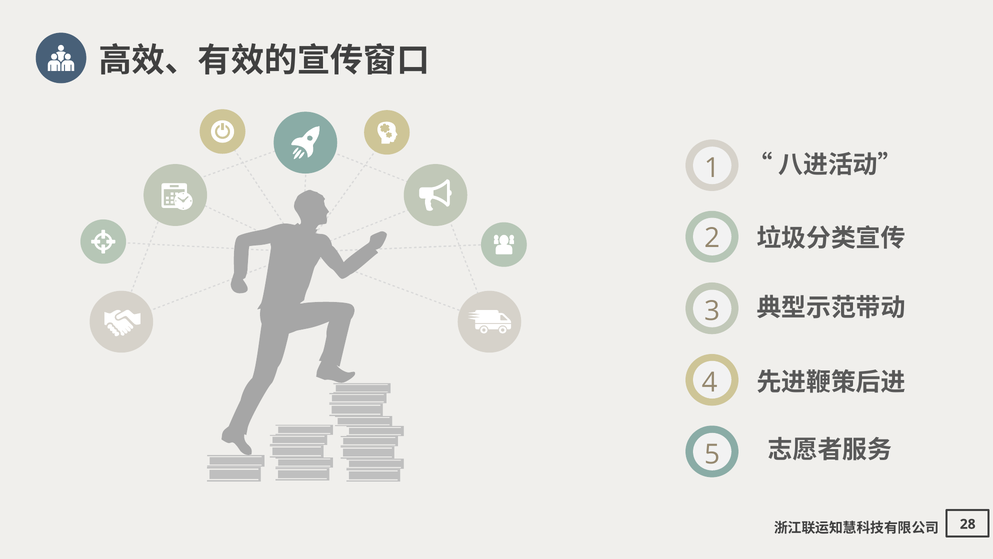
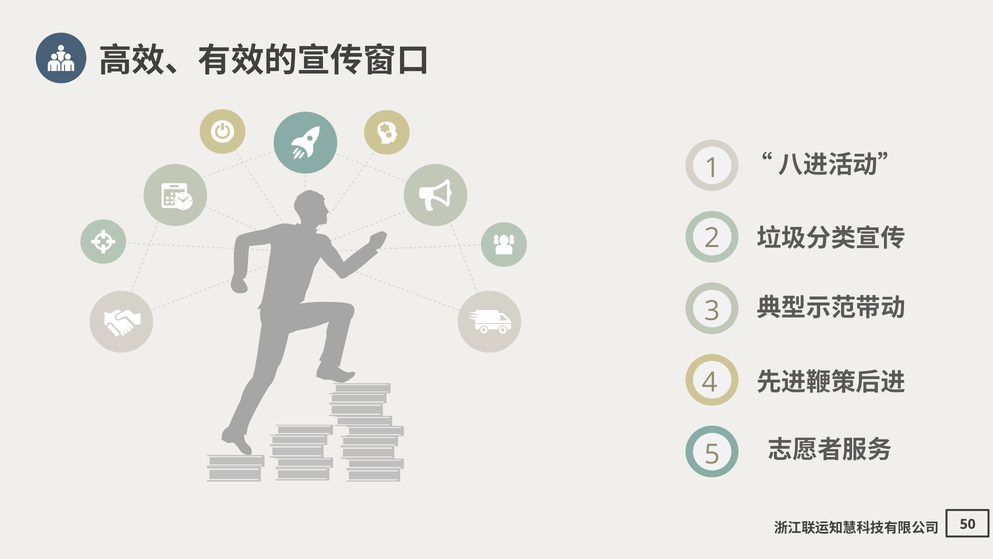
28: 28 -> 50
